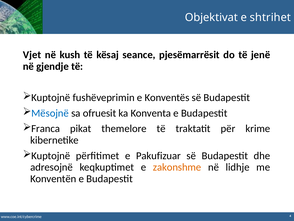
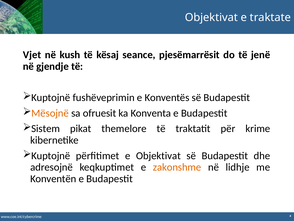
shtrihet: shtrihet -> traktate
Mësojnë colour: blue -> orange
Franca: Franca -> Sistem
e Pakufizuar: Pakufizuar -> Objektivat
